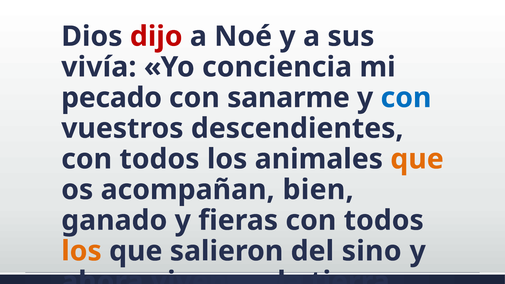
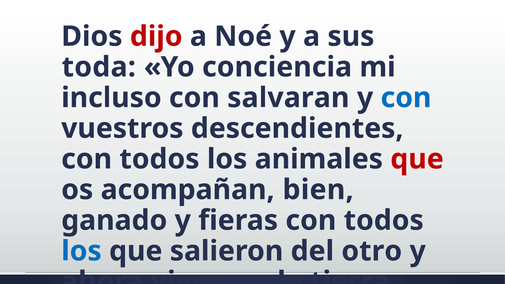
vivía: vivía -> toda
pecado: pecado -> incluso
sanarme: sanarme -> salvaran
que at (417, 159) colour: orange -> red
los at (81, 251) colour: orange -> blue
sino: sino -> otro
